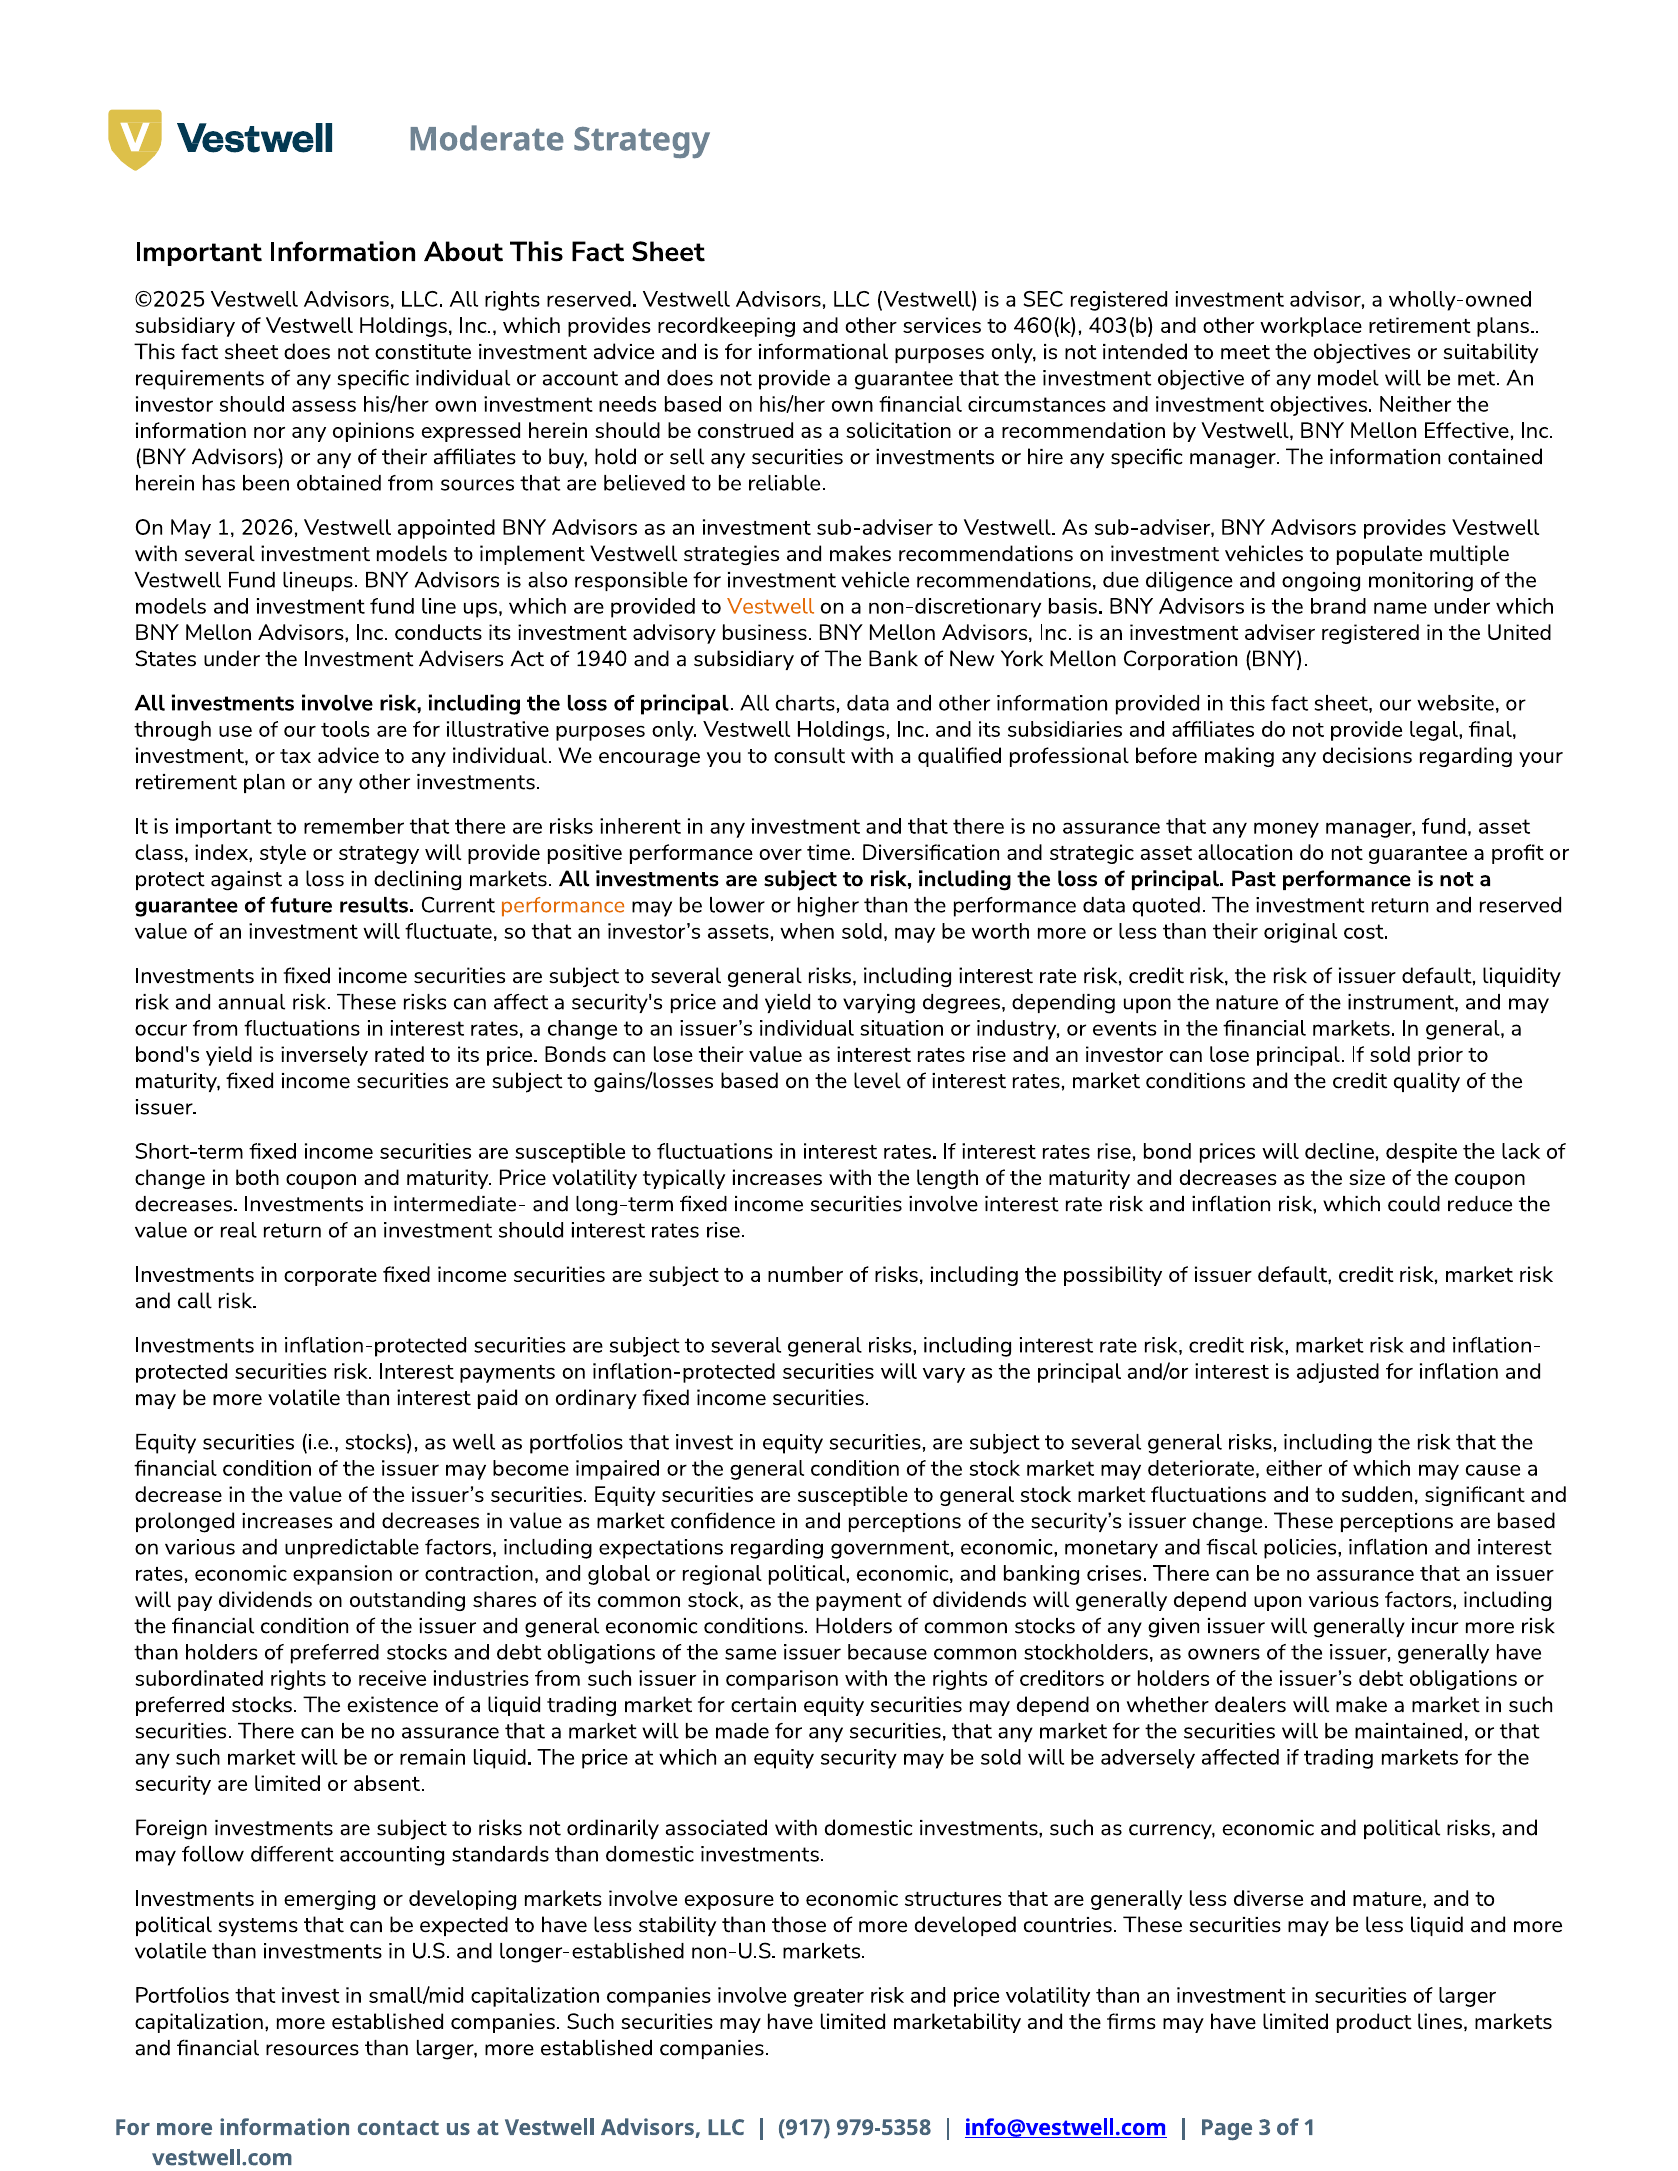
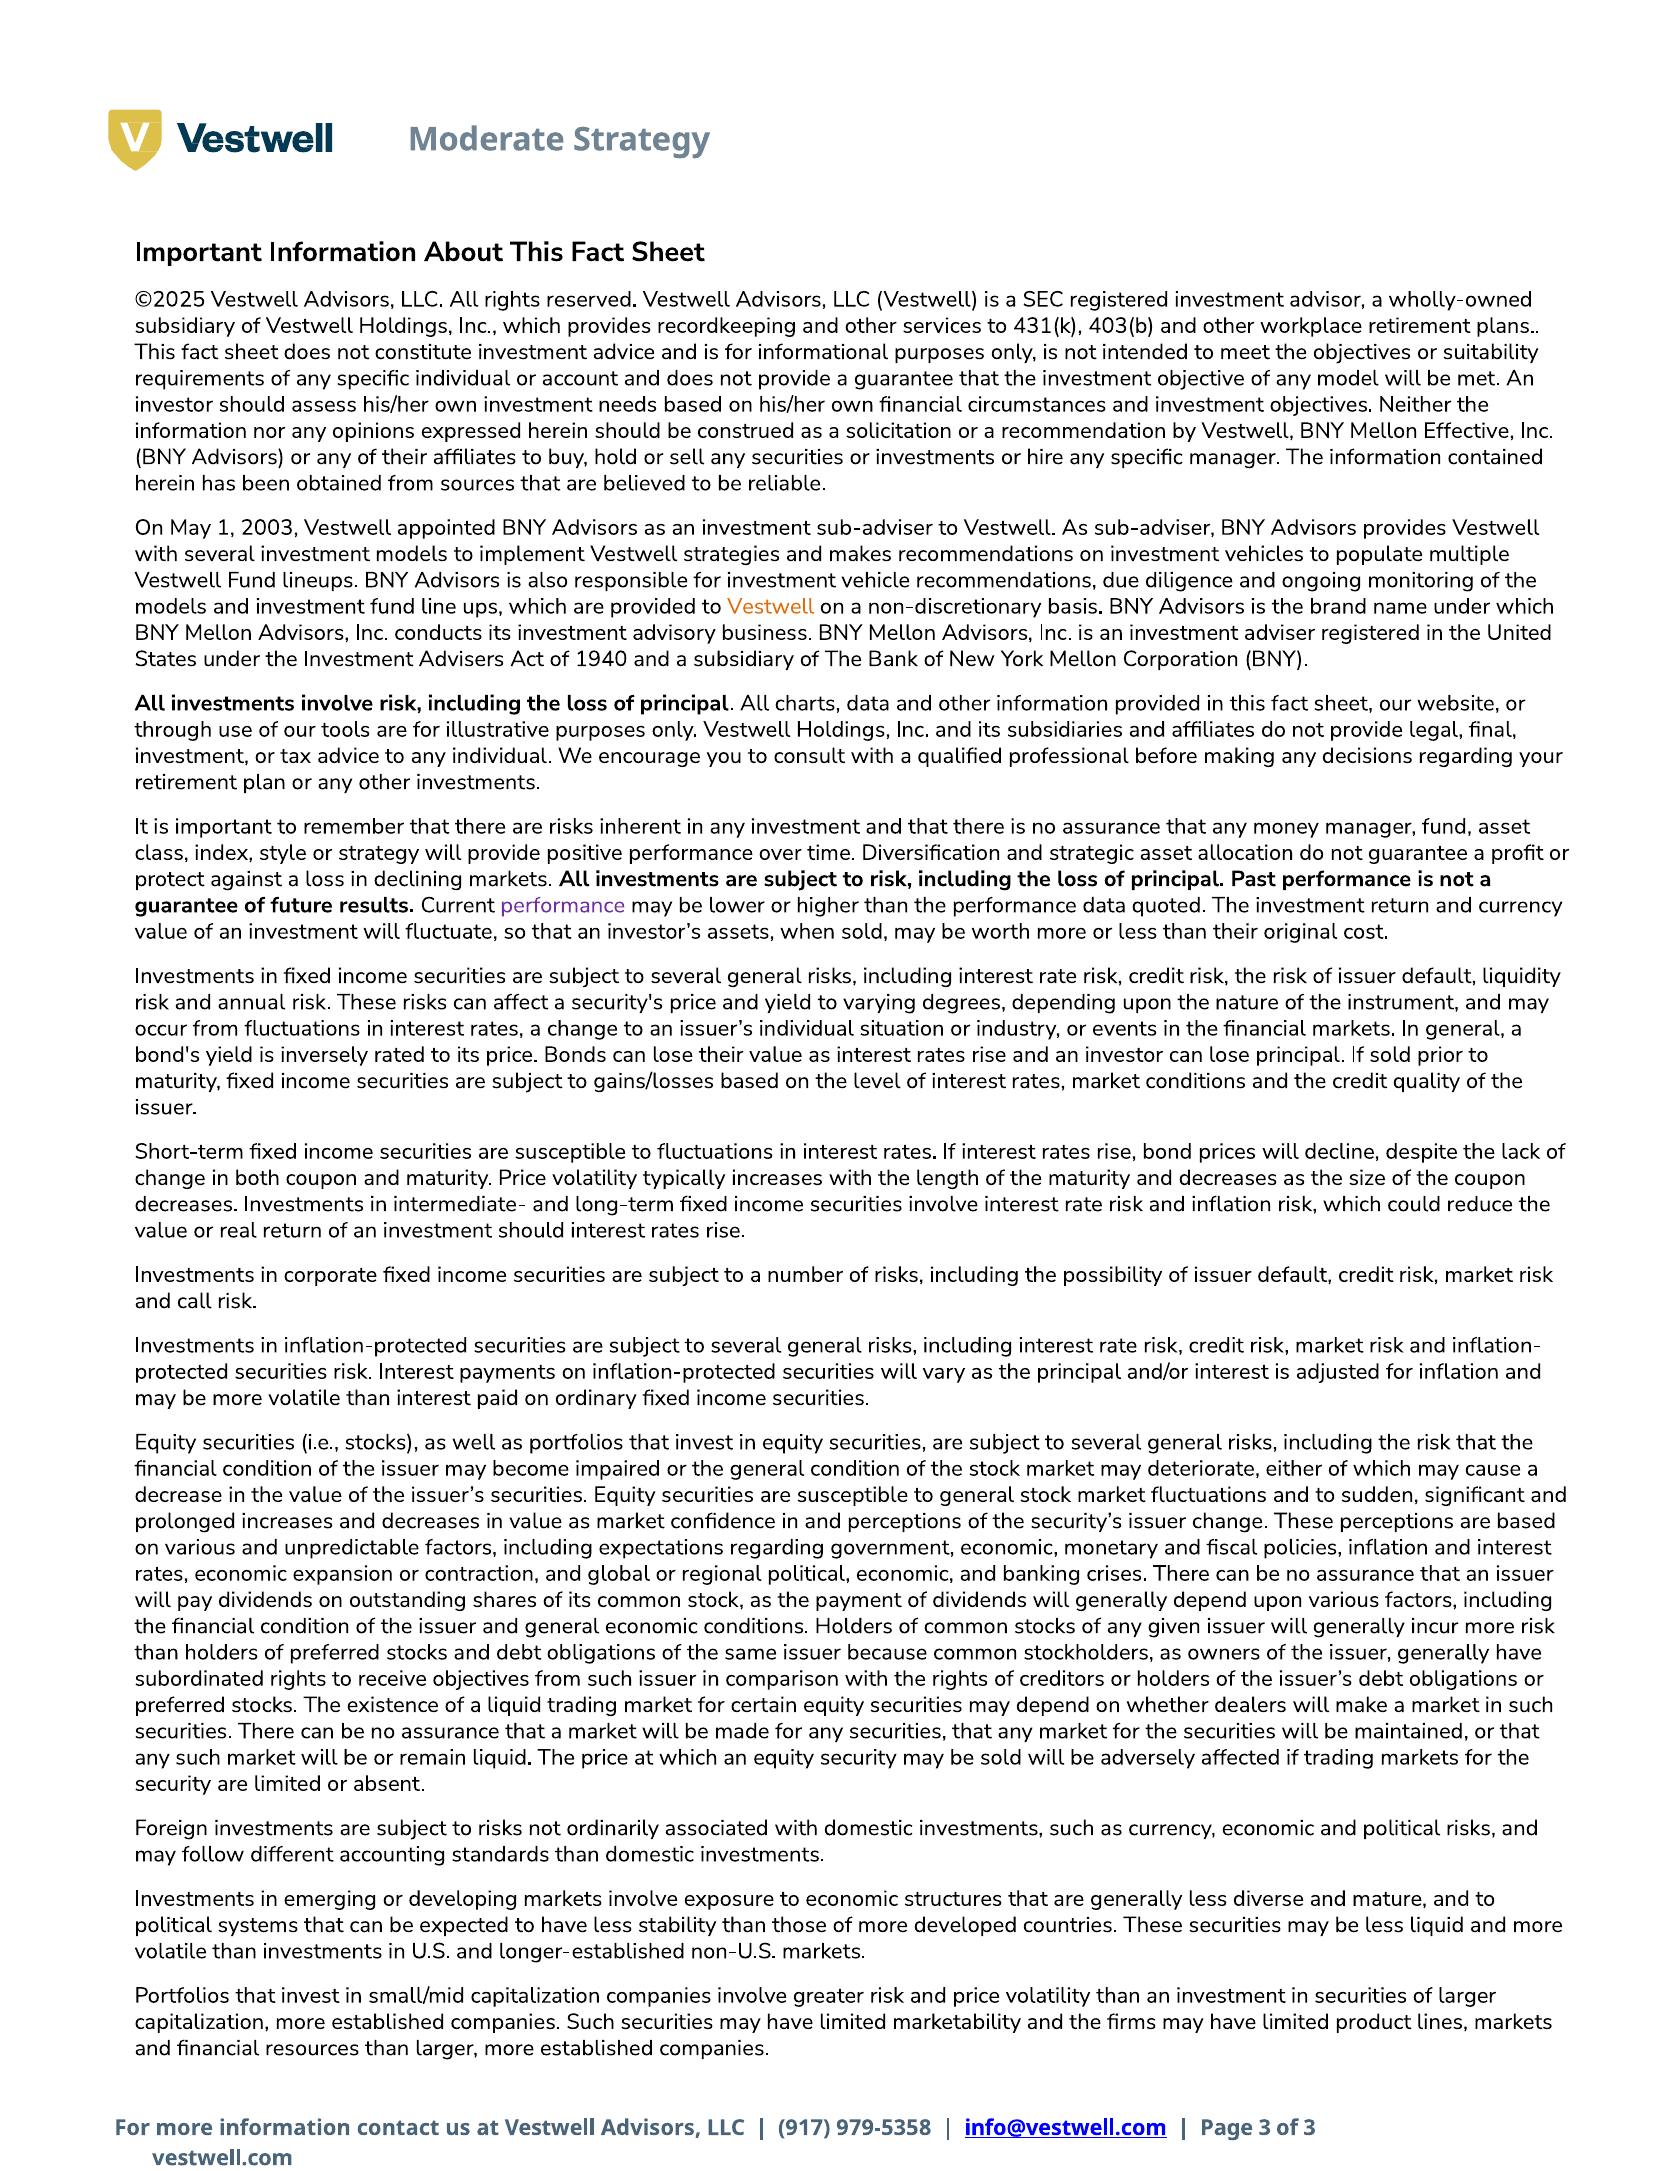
460(k: 460(k -> 431(k
2026: 2026 -> 2003
performance at (563, 905) colour: orange -> purple
and reserved: reserved -> currency
receive industries: industries -> objectives
of 1: 1 -> 3
